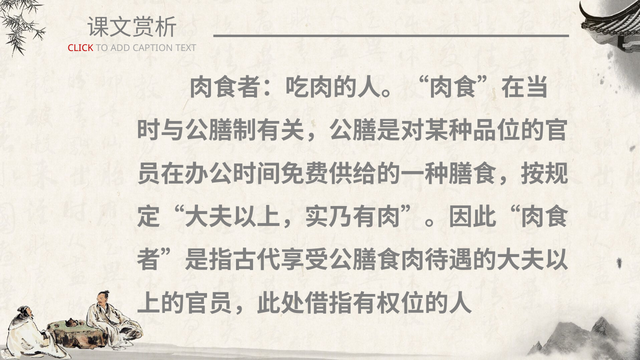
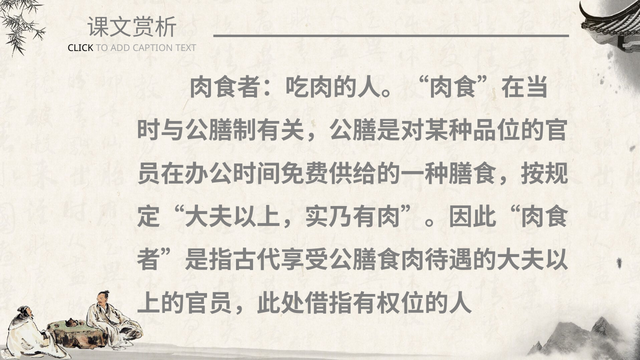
CLICK colour: red -> black
